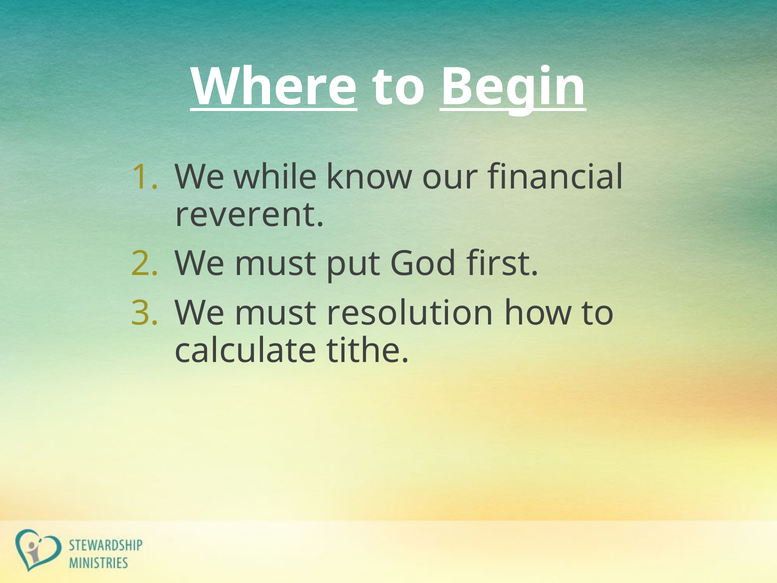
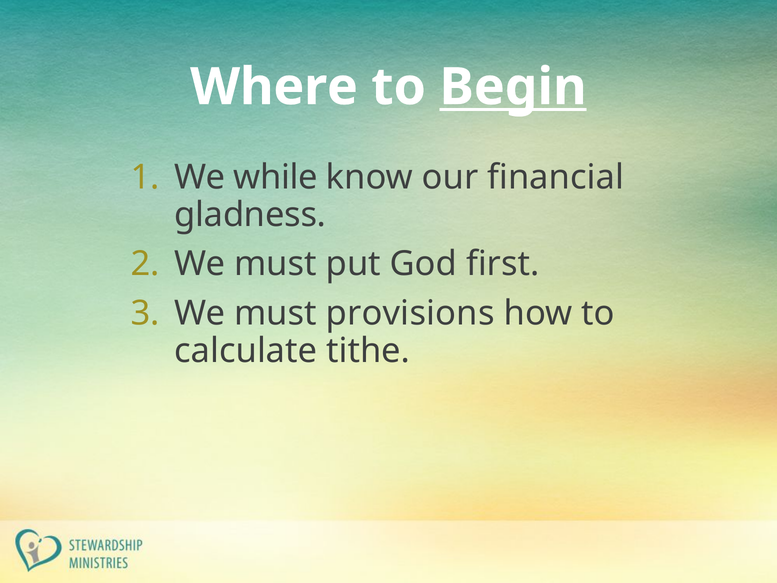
Where underline: present -> none
reverent: reverent -> gladness
resolution: resolution -> provisions
